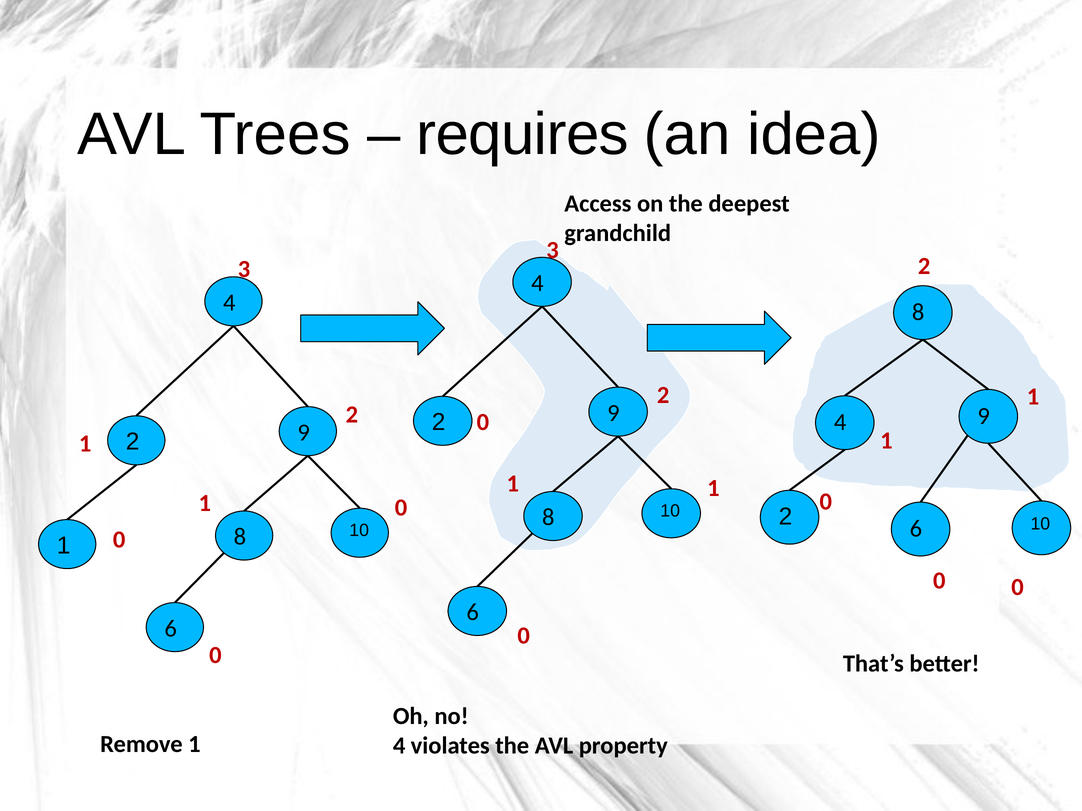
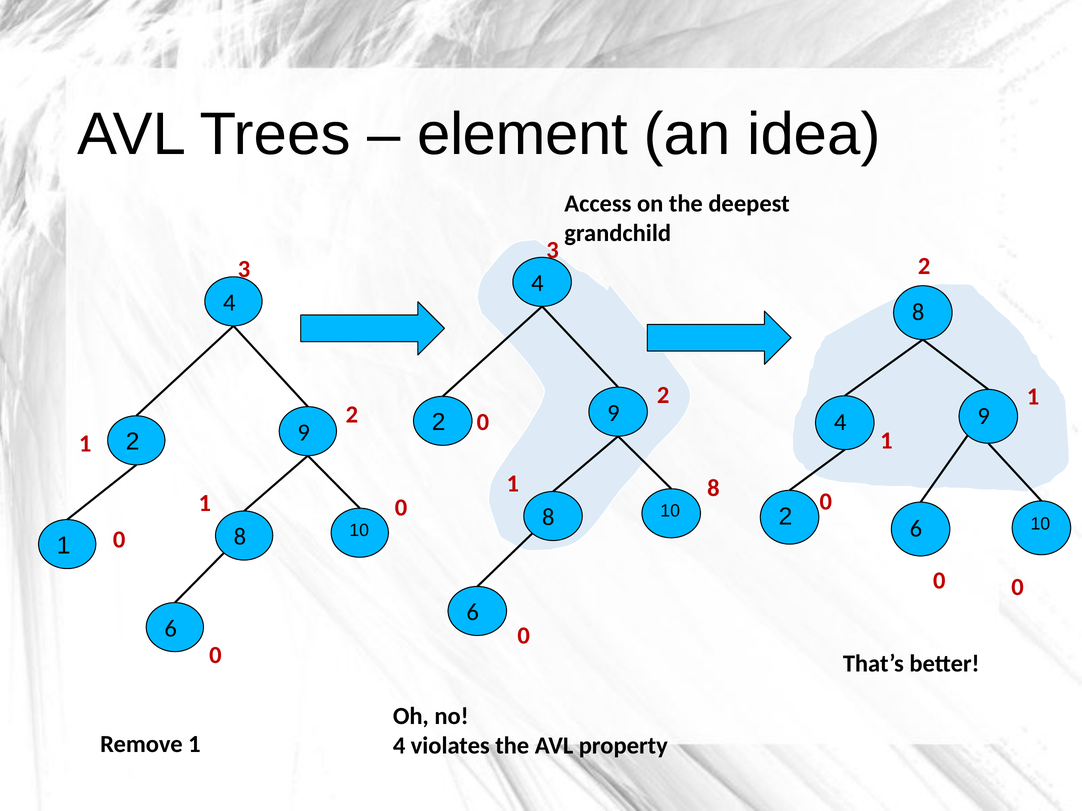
requires: requires -> element
1 1: 1 -> 8
